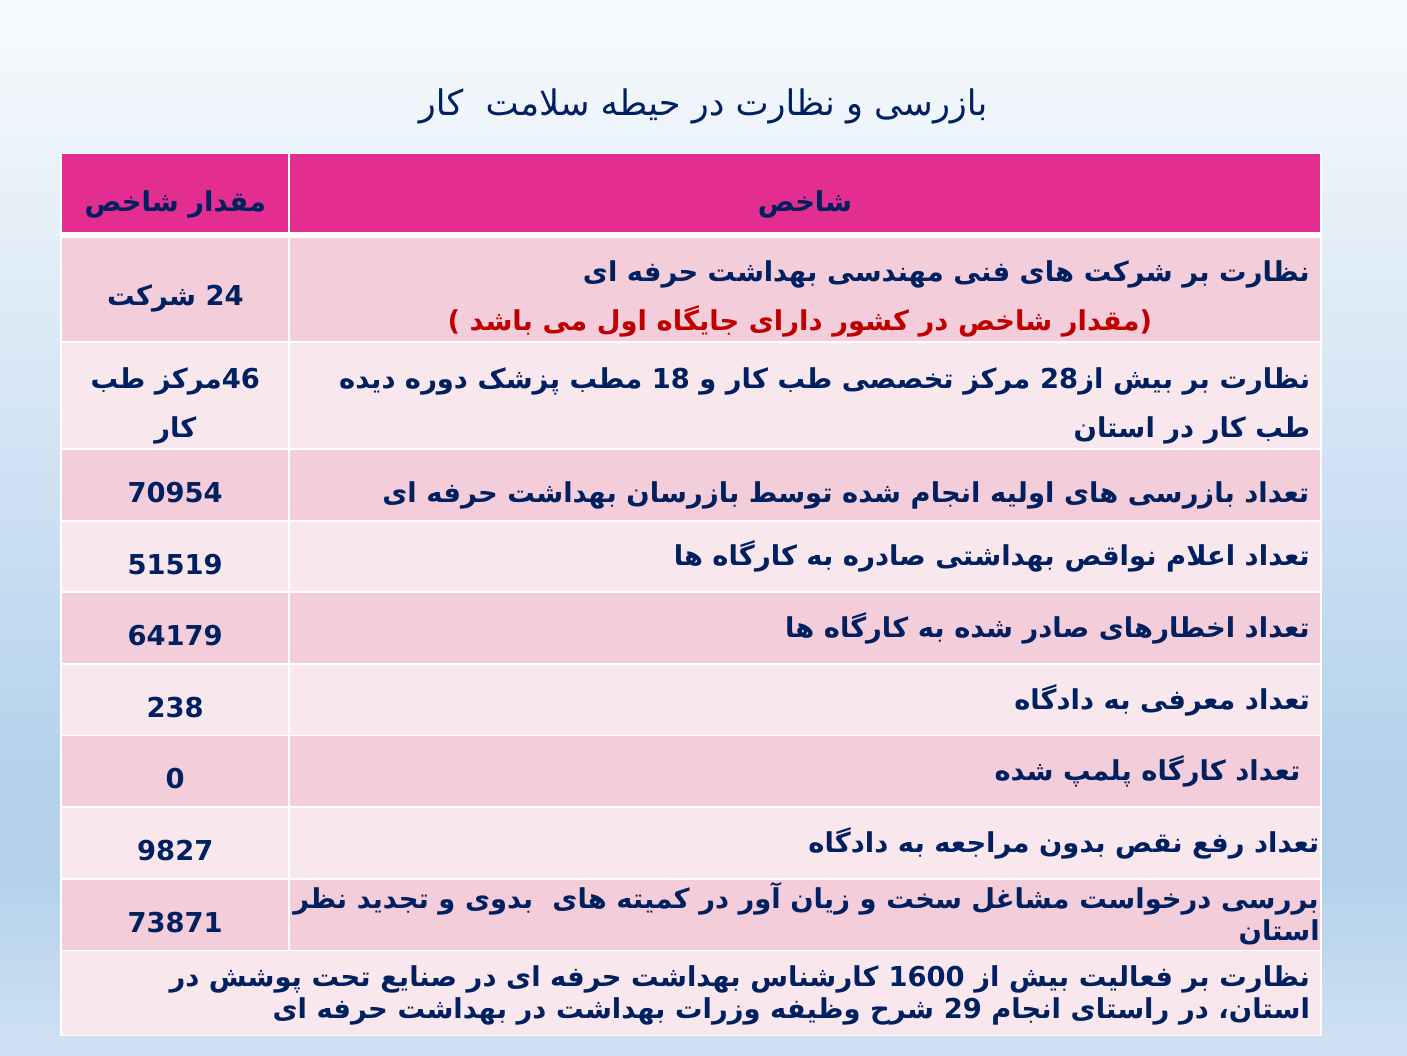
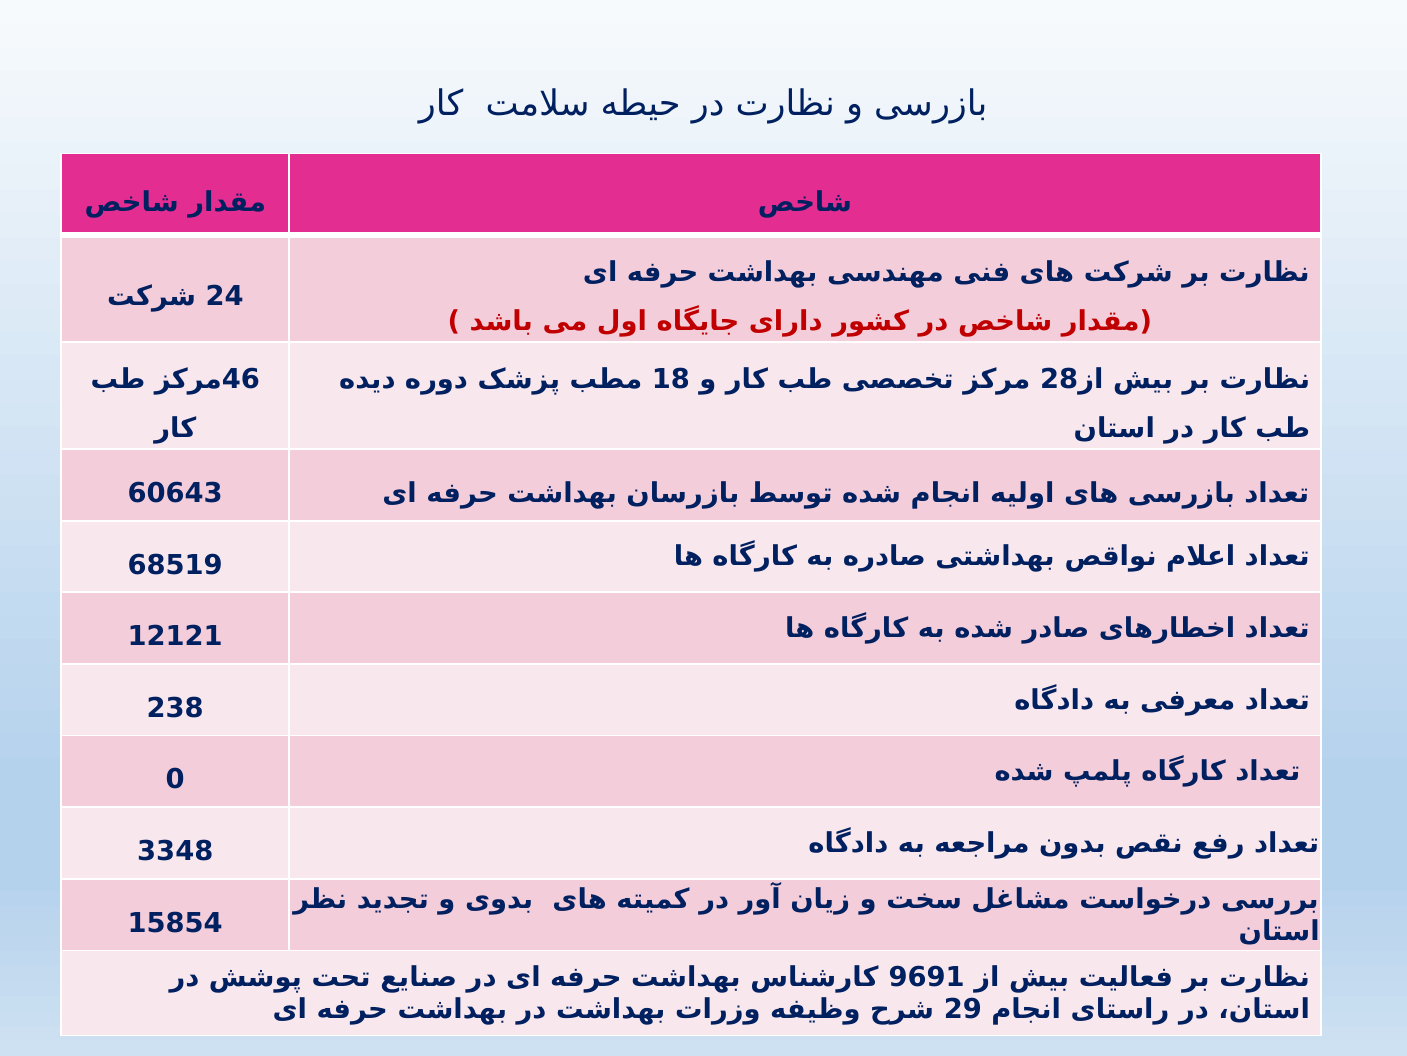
70954: 70954 -> 60643
51519: 51519 -> 68519
64179: 64179 -> 12121
9827: 9827 -> 3348
73871: 73871 -> 15854
1600: 1600 -> 9691
